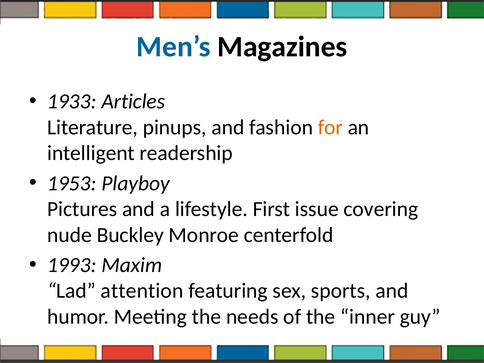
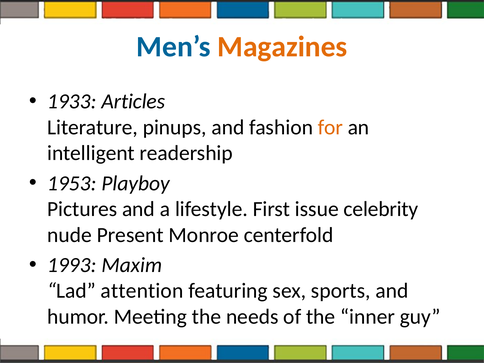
Magazines colour: black -> orange
covering: covering -> celebrity
Buckley: Buckley -> Present
